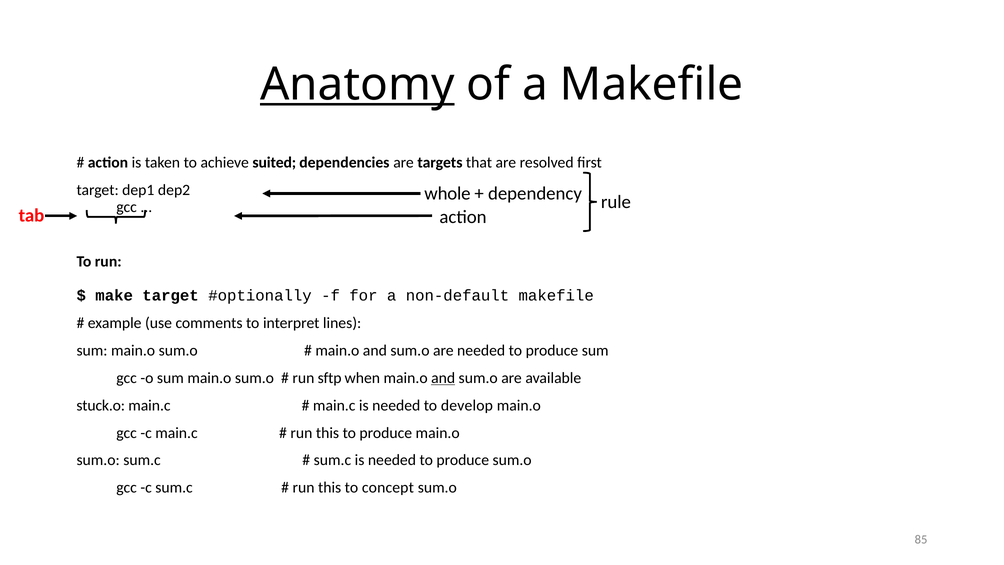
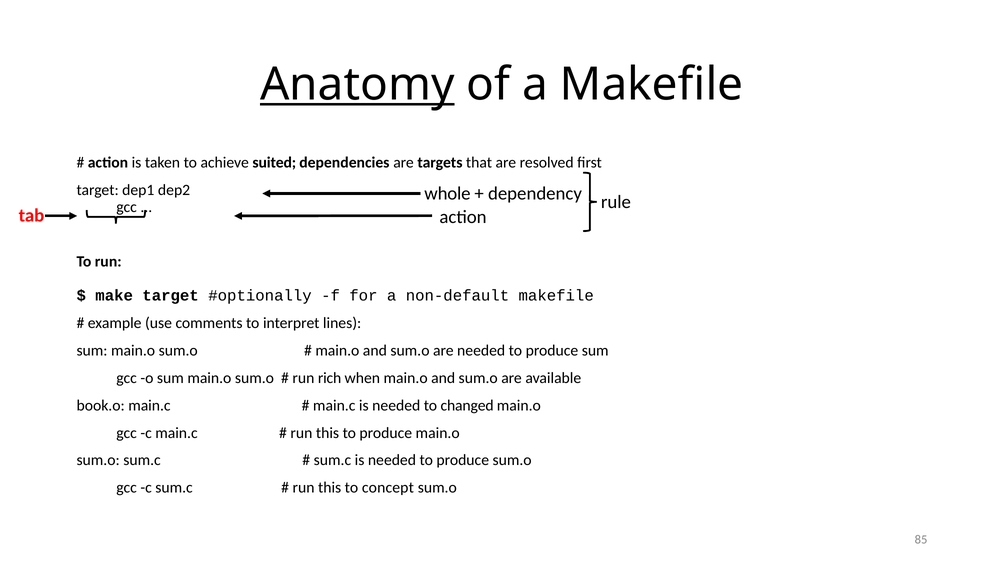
sftp: sftp -> rich
and at (443, 378) underline: present -> none
stuck.o: stuck.o -> book.o
develop: develop -> changed
